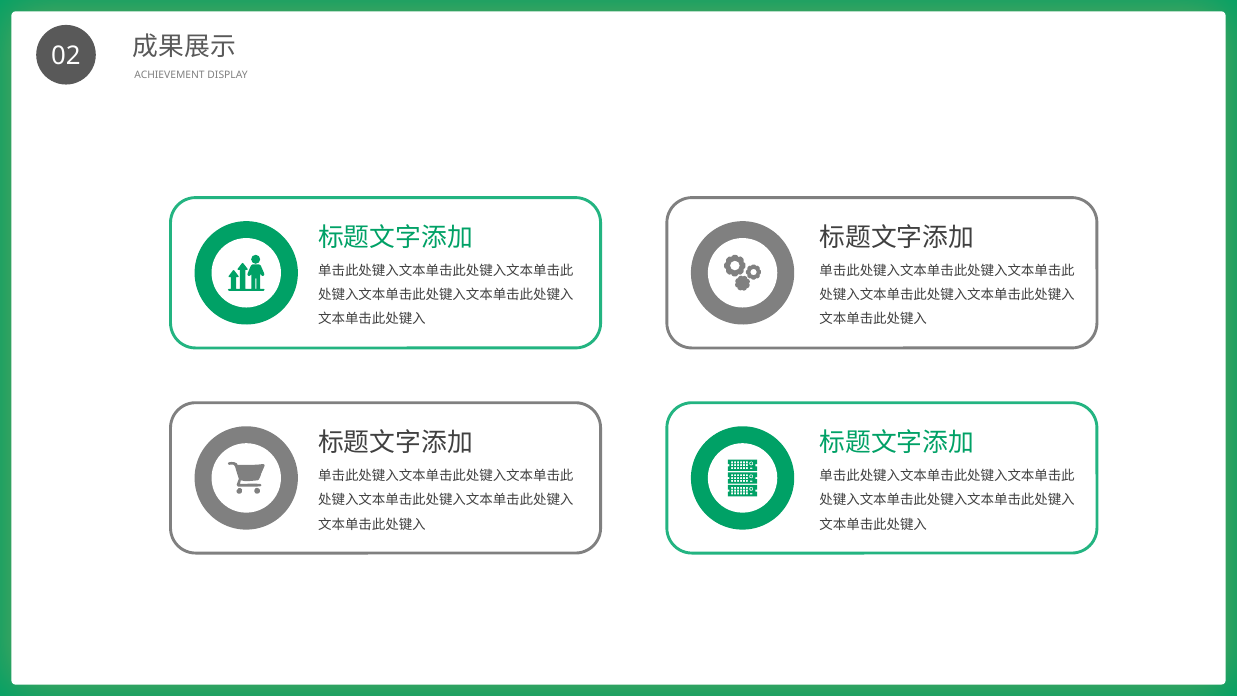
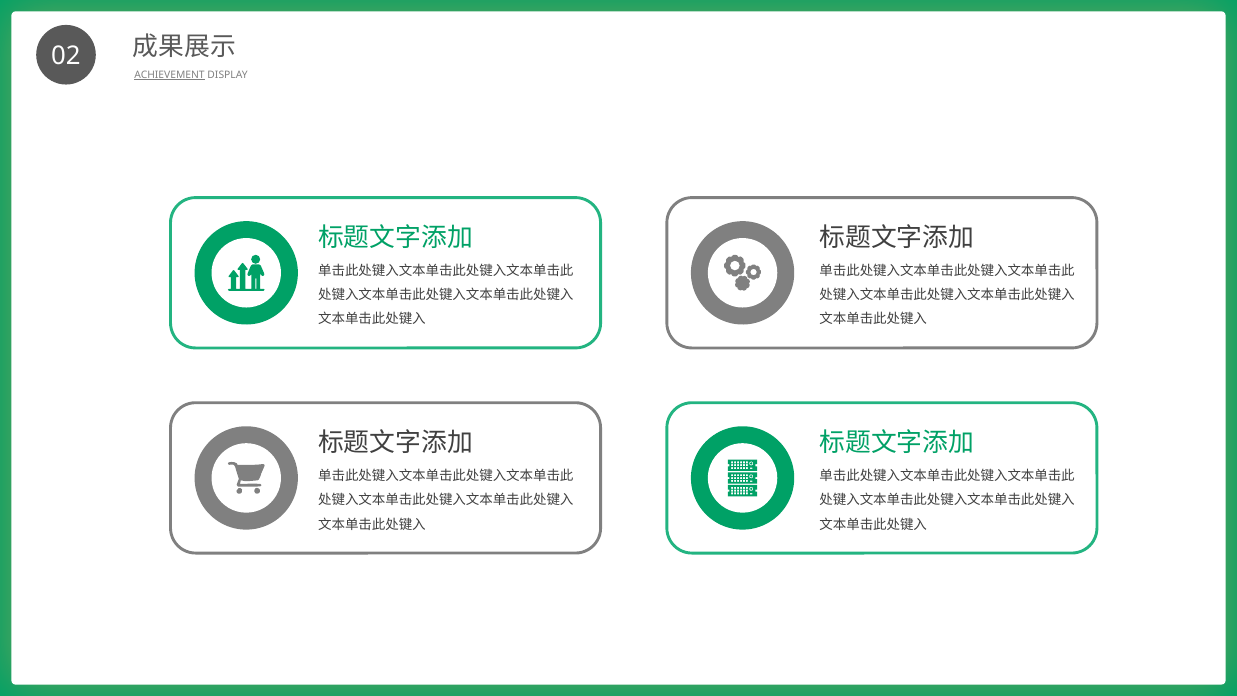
ACHIEVEMENT underline: none -> present
